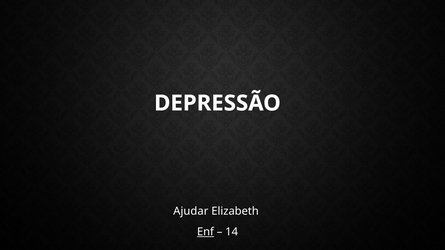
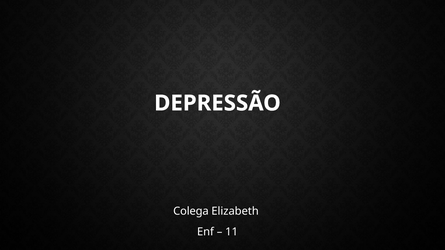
Ajudar: Ajudar -> Colega
Enf underline: present -> none
14: 14 -> 11
